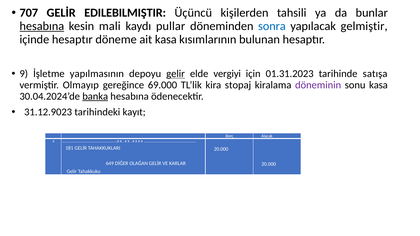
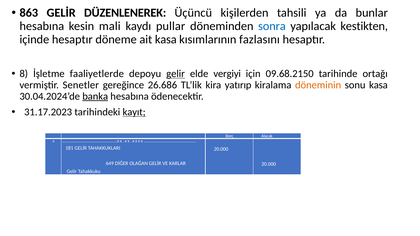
707: 707 -> 863
EDILEBILMIŞTIR: EDILEBILMIŞTIR -> DÜZENLENEREK
hesabına at (42, 26) underline: present -> none
gelmiştir: gelmiştir -> kestikten
bulunan: bulunan -> fazlasını
9: 9 -> 8
yapılmasının: yapılmasının -> faaliyetlerde
01.31.2023: 01.31.2023 -> 09.68.2150
satışa: satışa -> ortağı
Olmayıp: Olmayıp -> Senetler
69.000: 69.000 -> 26.686
stopaj: stopaj -> yatırıp
döneminin colour: purple -> orange
31.12.9023: 31.12.9023 -> 31.17.2023
kayıt underline: none -> present
